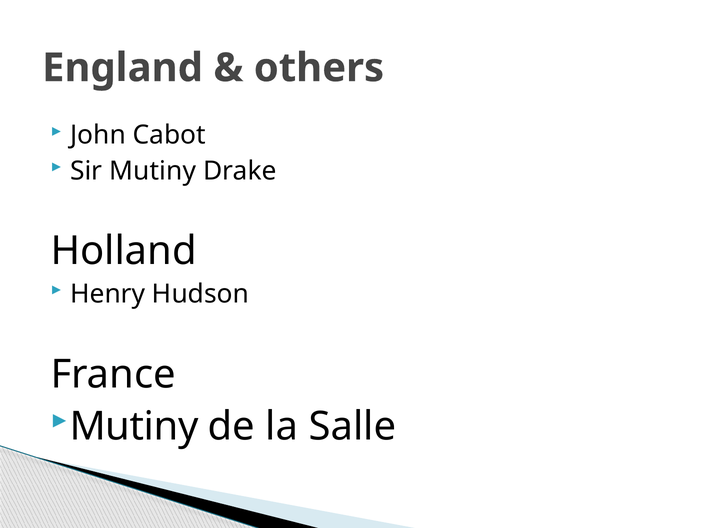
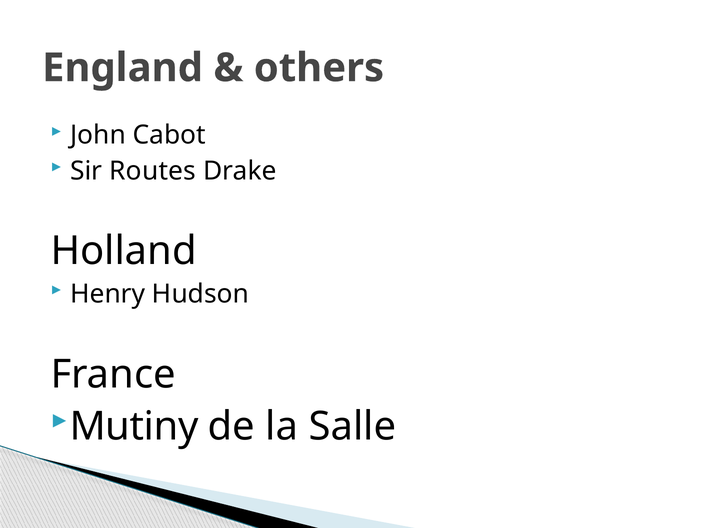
Sir Mutiny: Mutiny -> Routes
